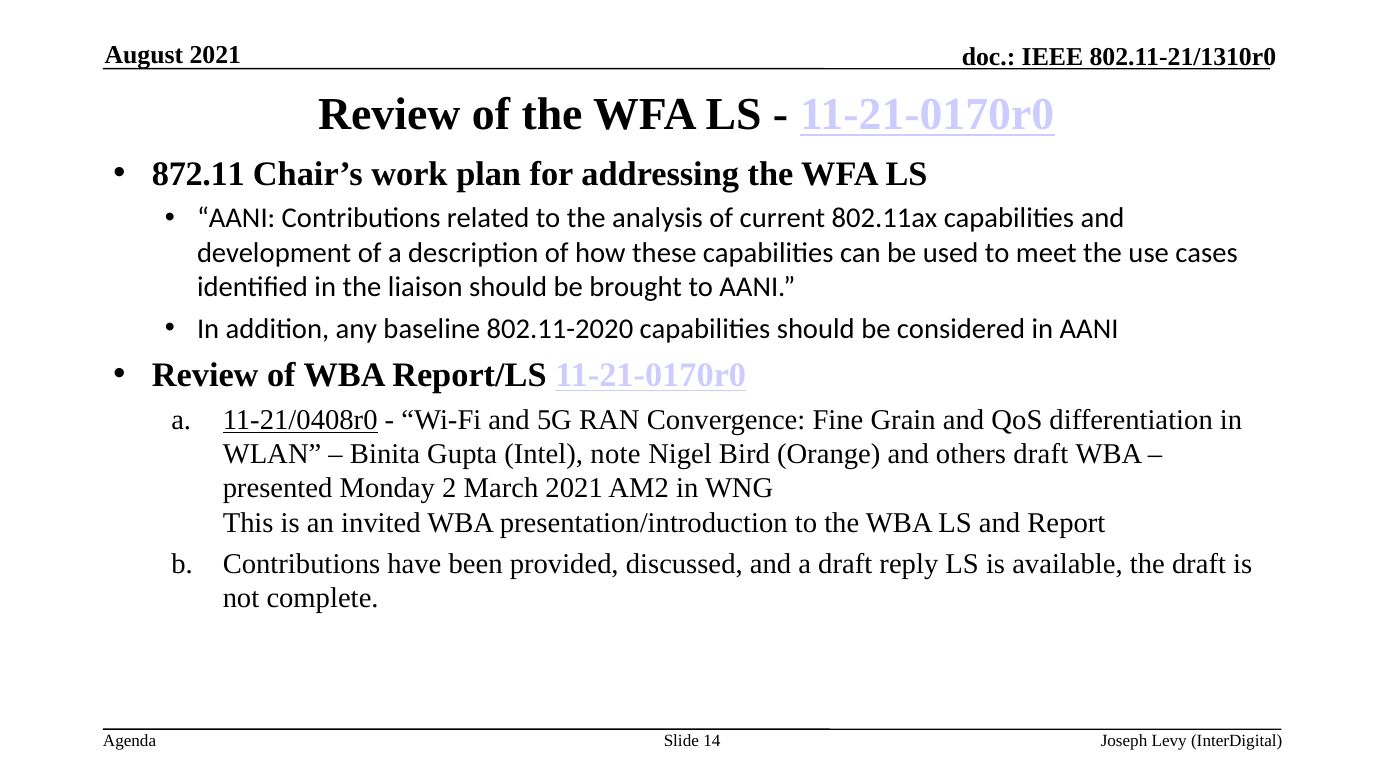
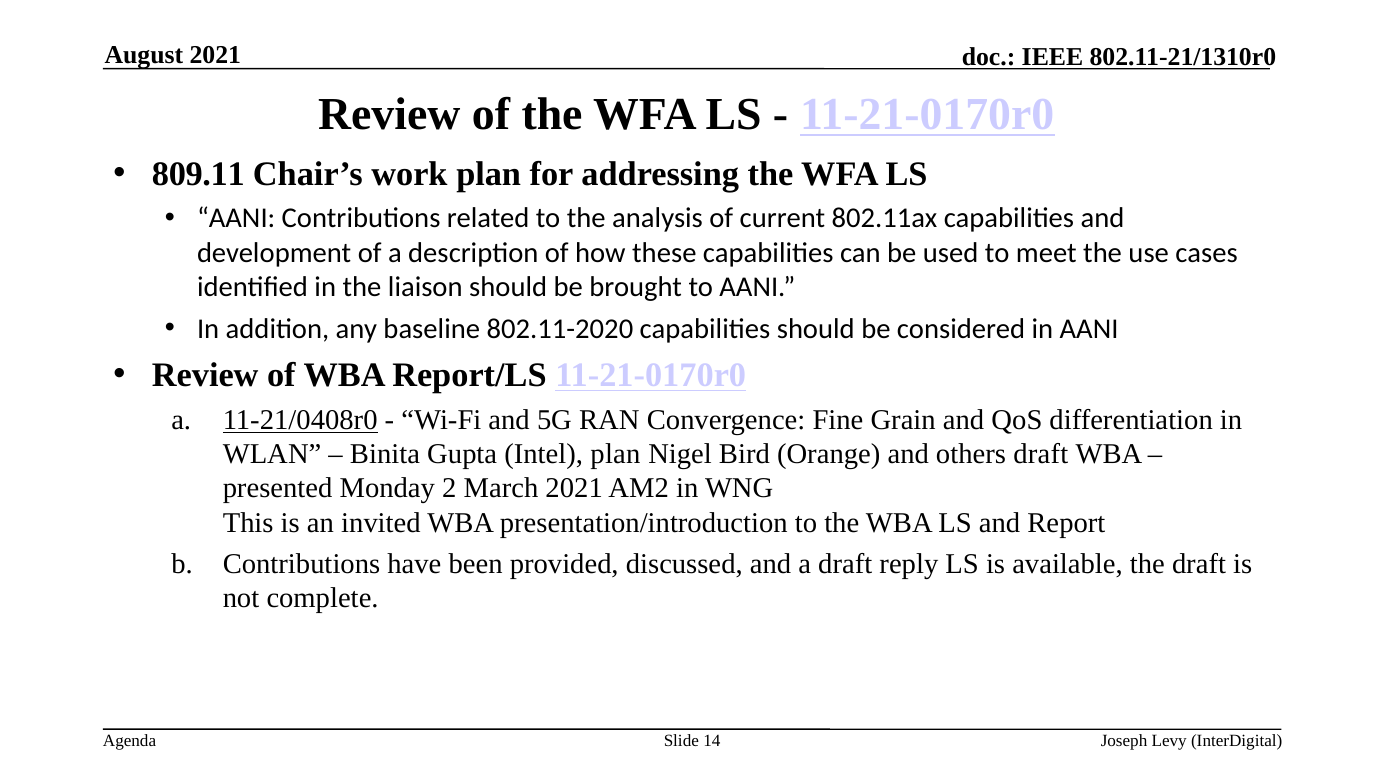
872.11: 872.11 -> 809.11
Intel note: note -> plan
